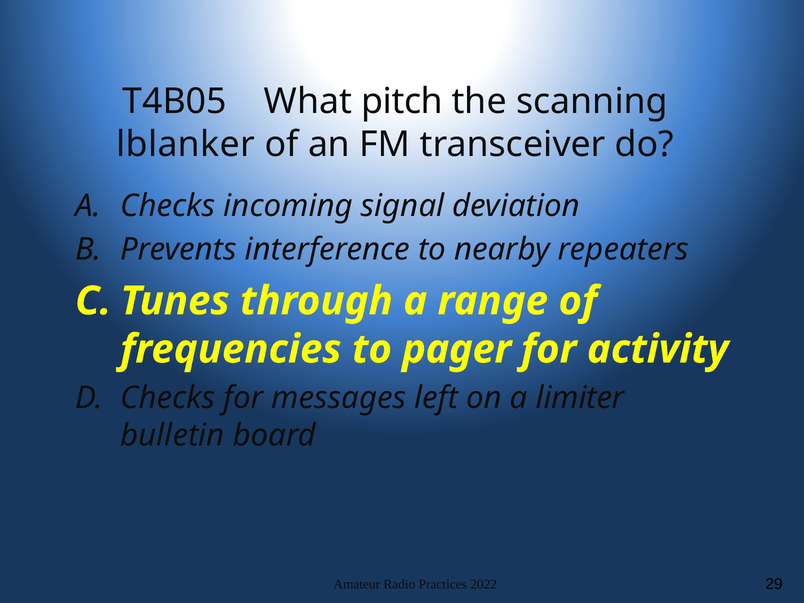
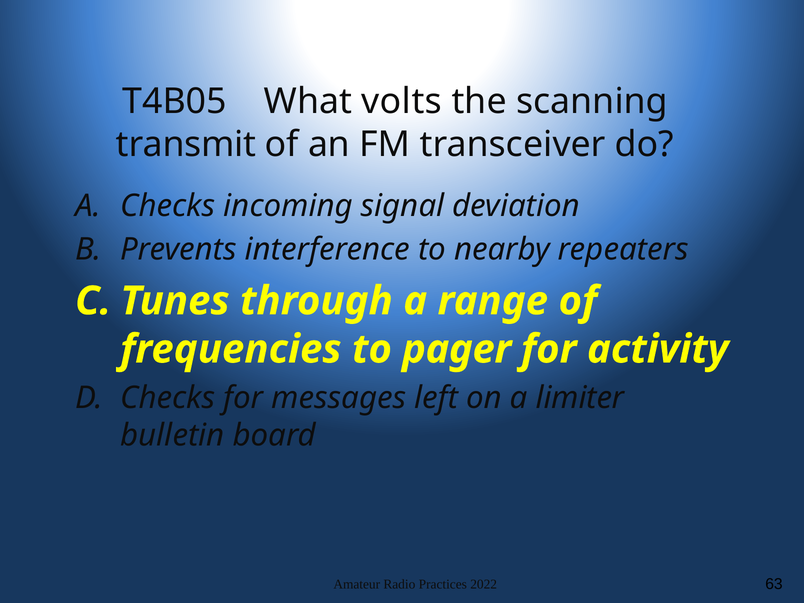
pitch: pitch -> volts
lblanker: lblanker -> transmit
29: 29 -> 63
